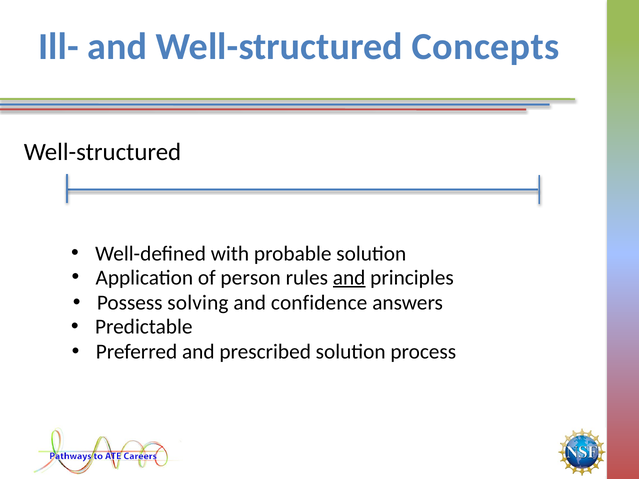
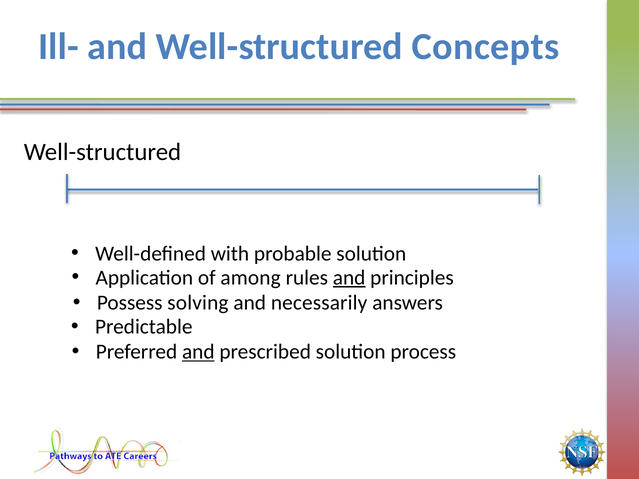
person: person -> among
confidence: confidence -> necessarily
and at (198, 352) underline: none -> present
